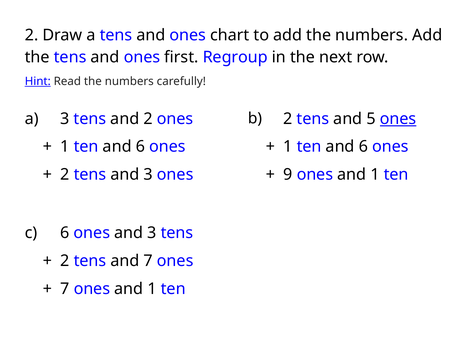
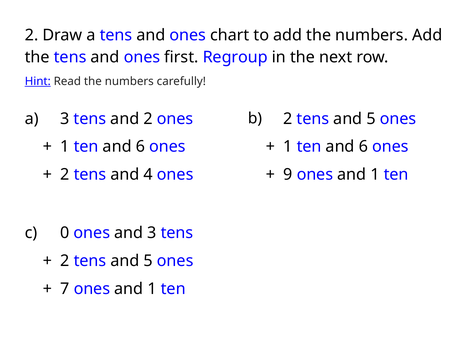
ones at (398, 119) underline: present -> none
tens and 3: 3 -> 4
6 at (65, 233): 6 -> 0
7 at (148, 261): 7 -> 5
